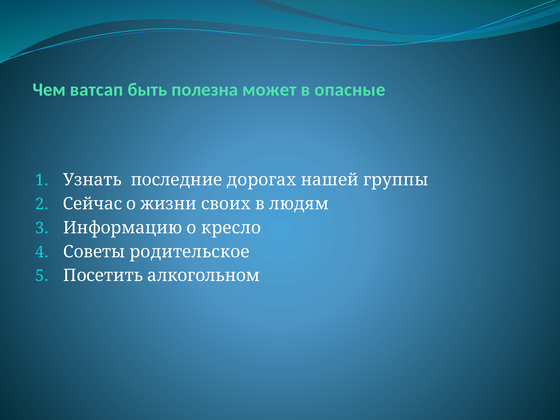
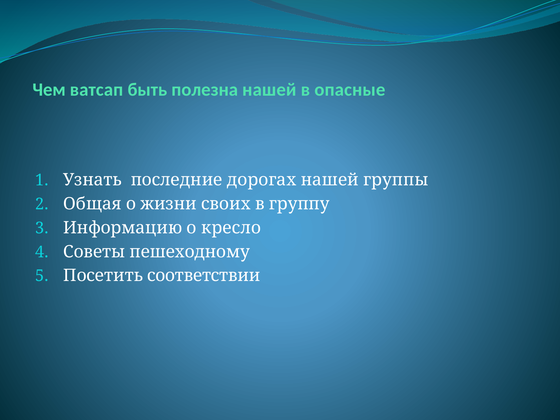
полезна может: может -> нашей
Сейчас: Сейчас -> Общая
людям: людям -> группу
родительское: родительское -> пешеходному
алкогольном: алкогольном -> соответствии
